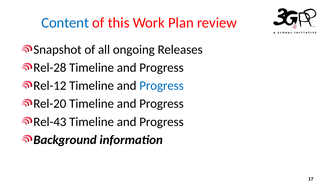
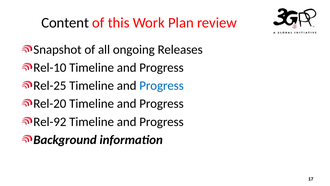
Content colour: blue -> black
Rel-28: Rel-28 -> Rel-10
Rel-12: Rel-12 -> Rel-25
Rel-43: Rel-43 -> Rel-92
